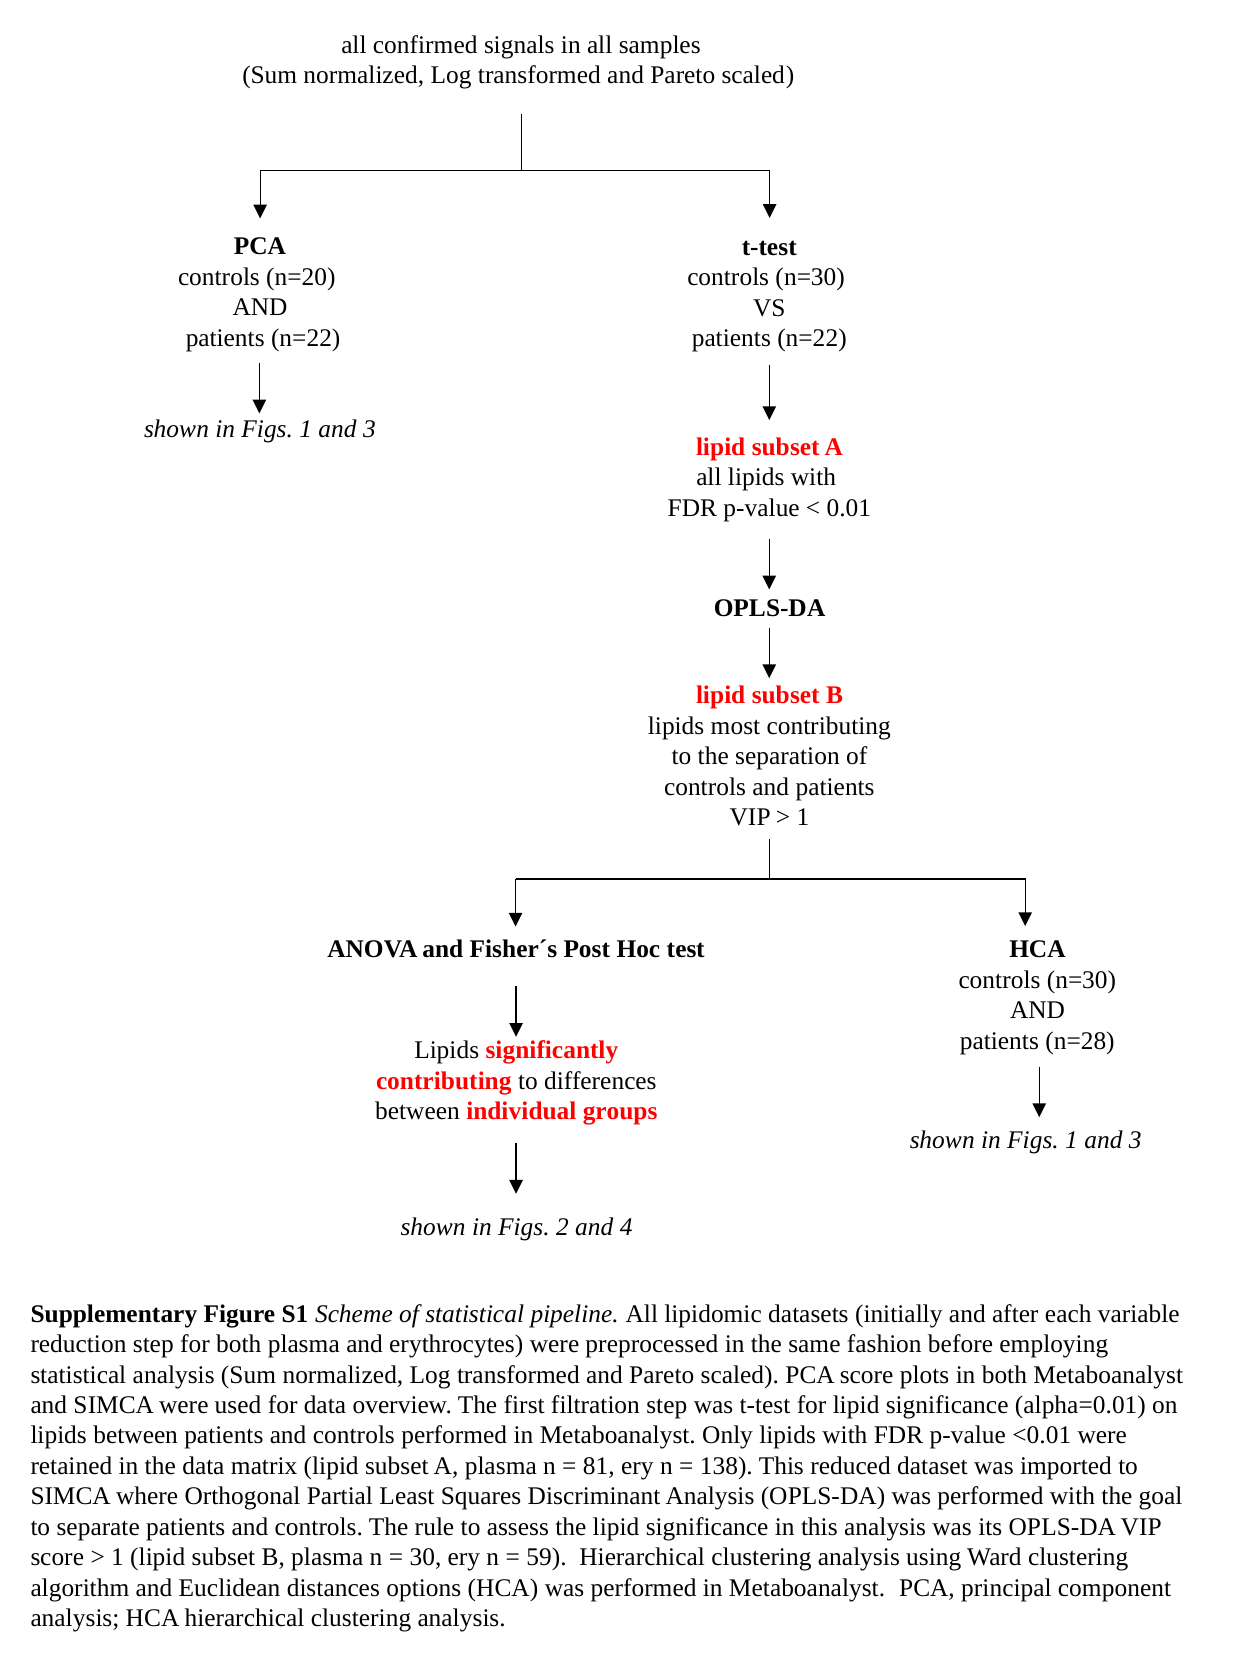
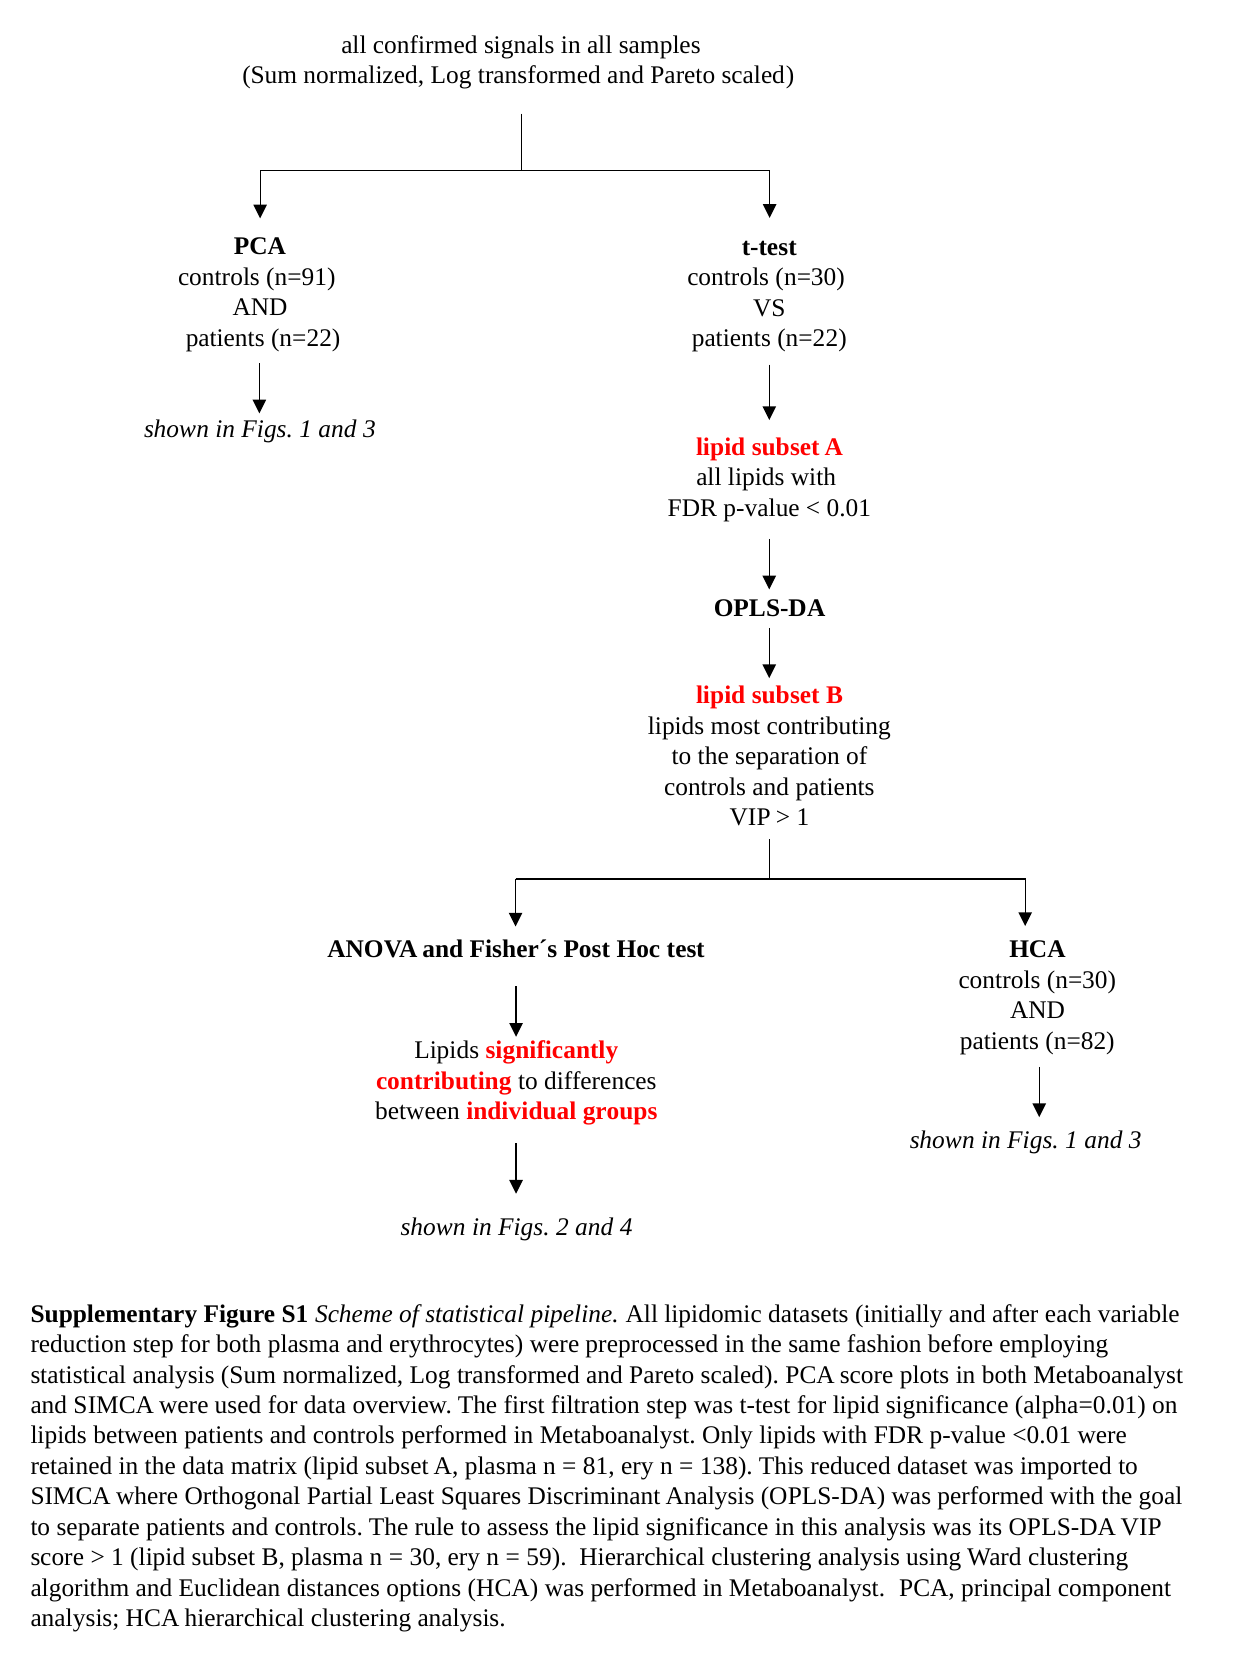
n=20: n=20 -> n=91
n=28: n=28 -> n=82
